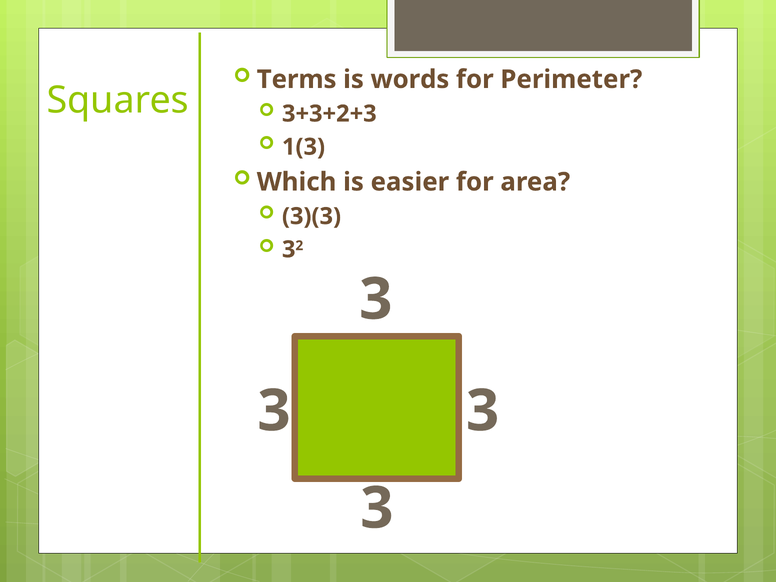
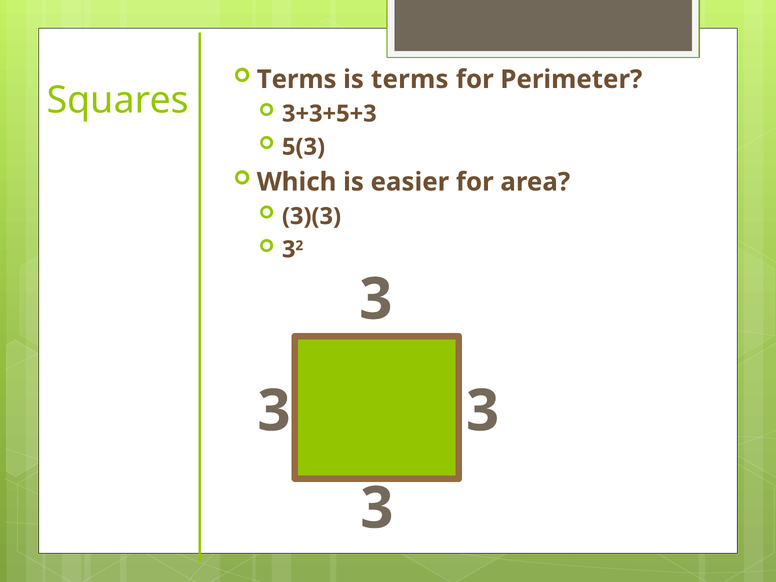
is words: words -> terms
3+3+2+3: 3+3+2+3 -> 3+3+5+3
1(3: 1(3 -> 5(3
